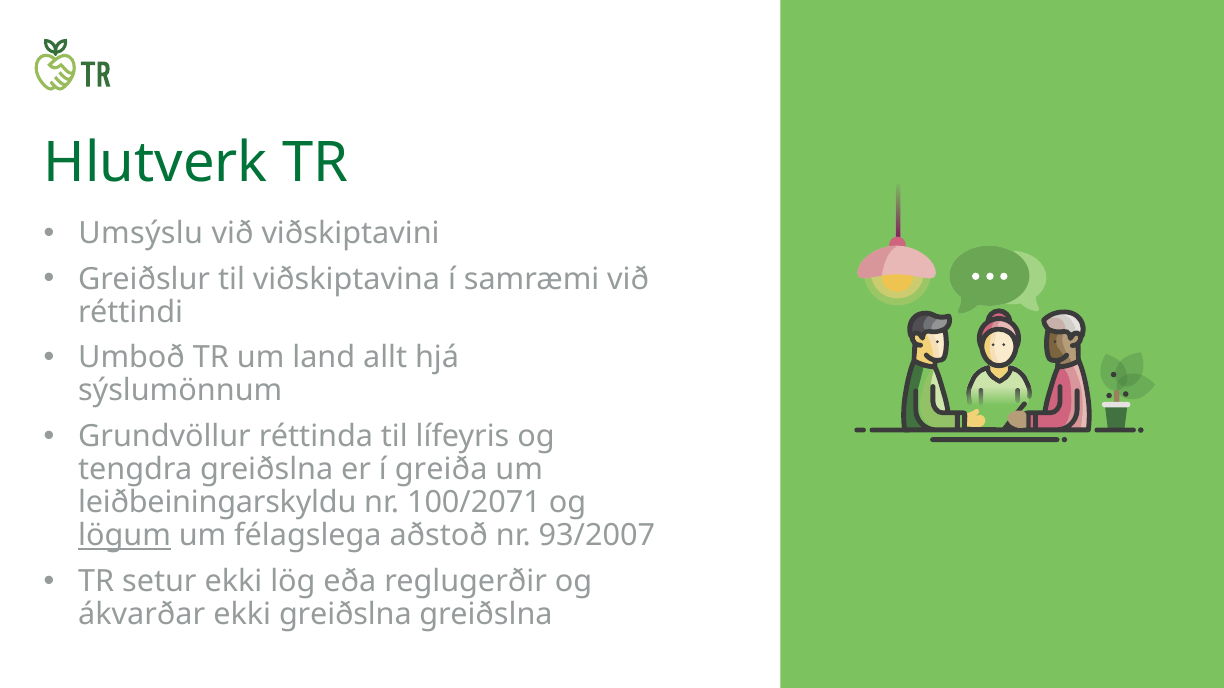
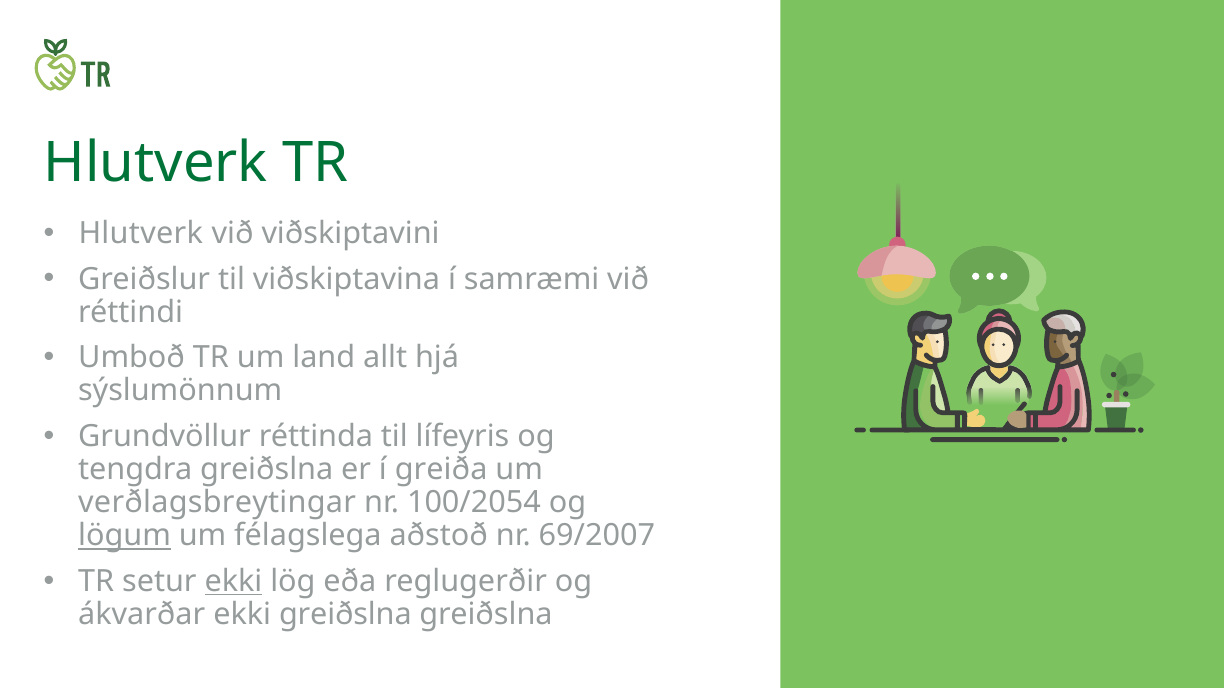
Umsýslu at (141, 233): Umsýslu -> Hlutverk
leiðbeiningarskyldu: leiðbeiningarskyldu -> verðlagsbreytingar
100/2071: 100/2071 -> 100/2054
93/2007: 93/2007 -> 69/2007
ekki at (233, 582) underline: none -> present
